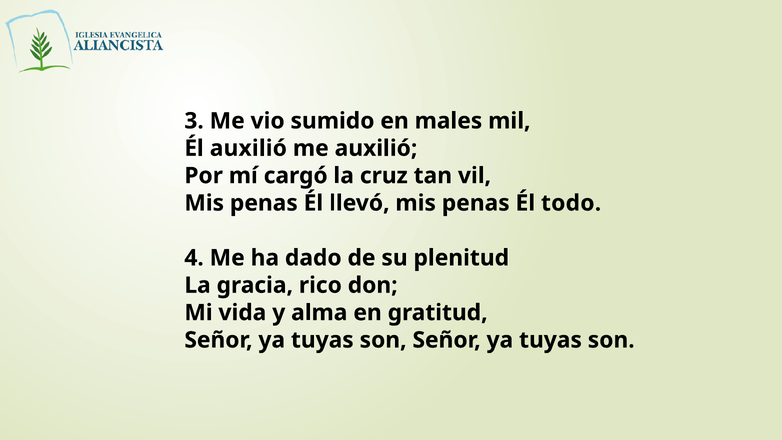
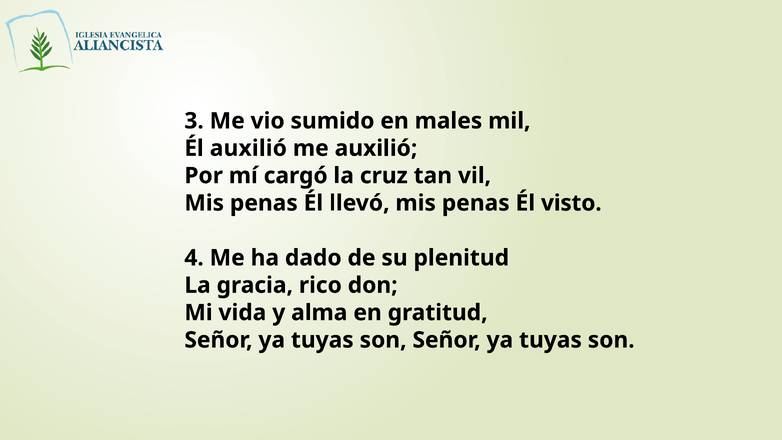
todo: todo -> visto
